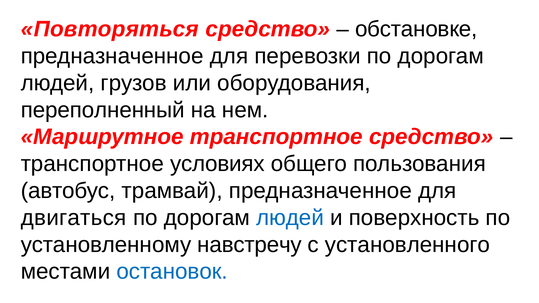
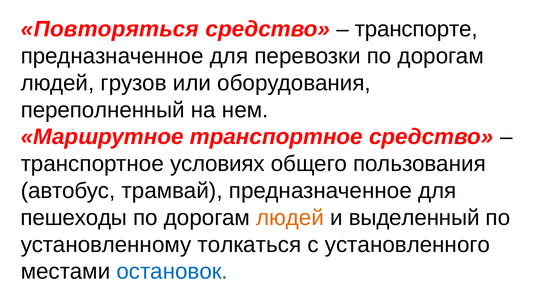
обстановке: обстановке -> транспорте
двигаться: двигаться -> пешеходы
людей at (290, 218) colour: blue -> orange
поверхность: поверхность -> выделенный
навстречу: навстречу -> толкаться
